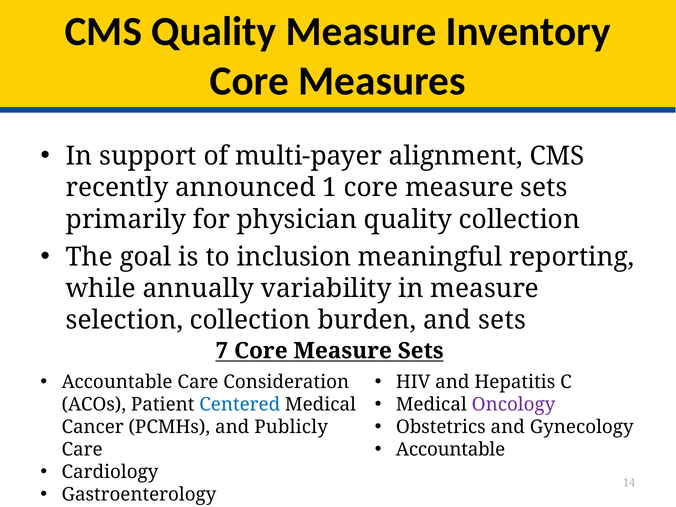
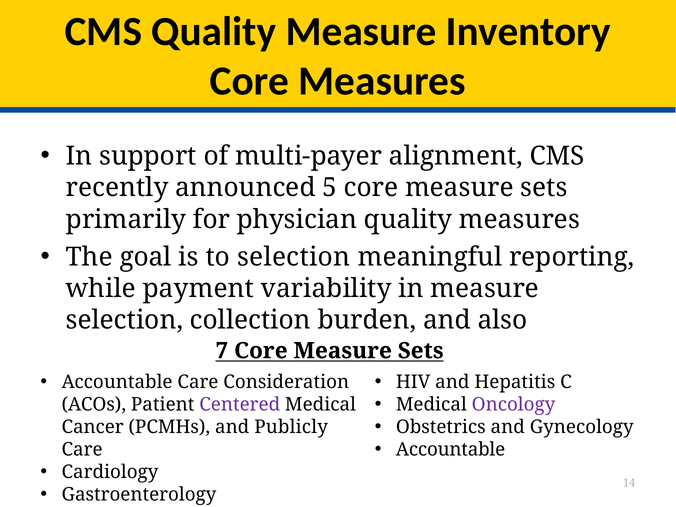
1: 1 -> 5
quality collection: collection -> measures
to inclusion: inclusion -> selection
annually: annually -> payment
and sets: sets -> also
Centered colour: blue -> purple
